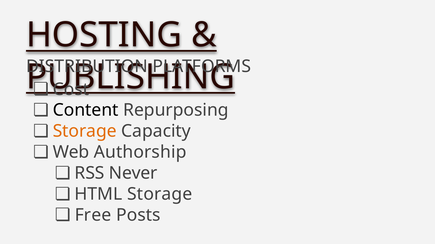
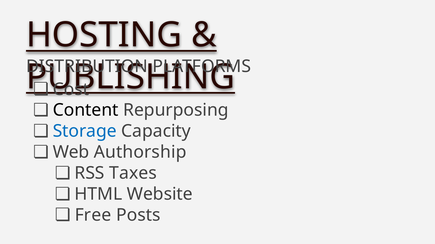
Storage at (85, 132) colour: orange -> blue
Never: Never -> Taxes
HTML Storage: Storage -> Website
